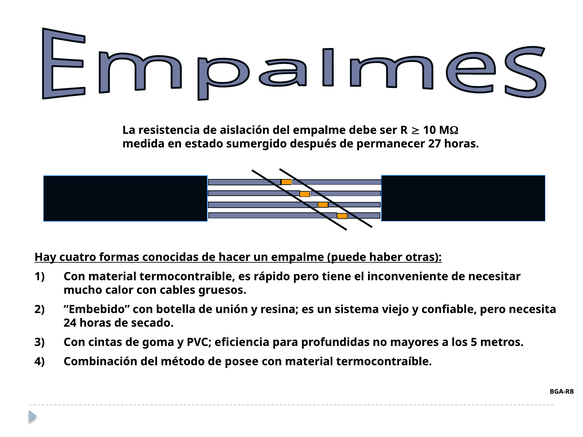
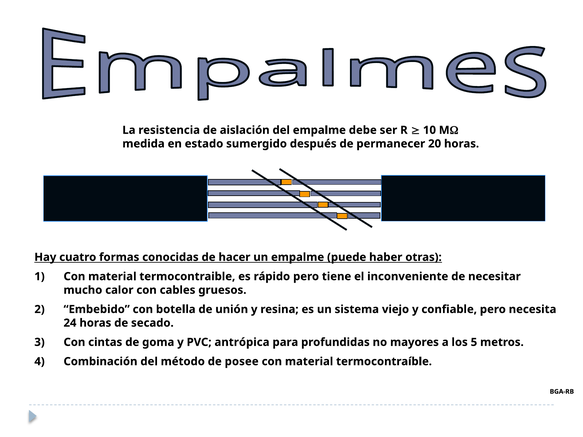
27: 27 -> 20
eficiencia: eficiencia -> antrópica
